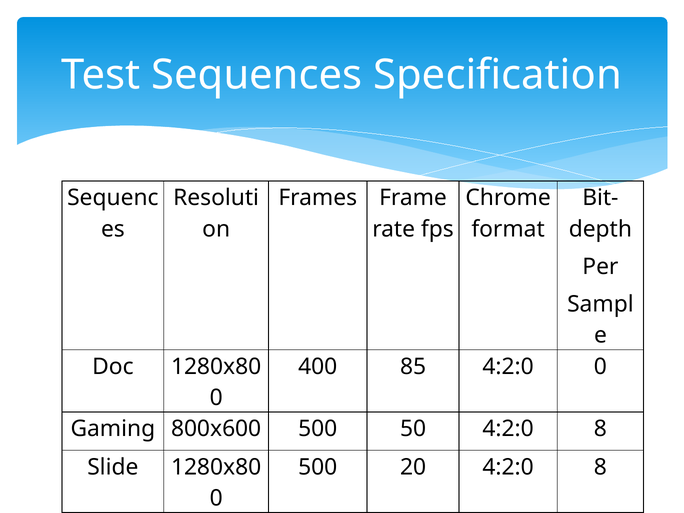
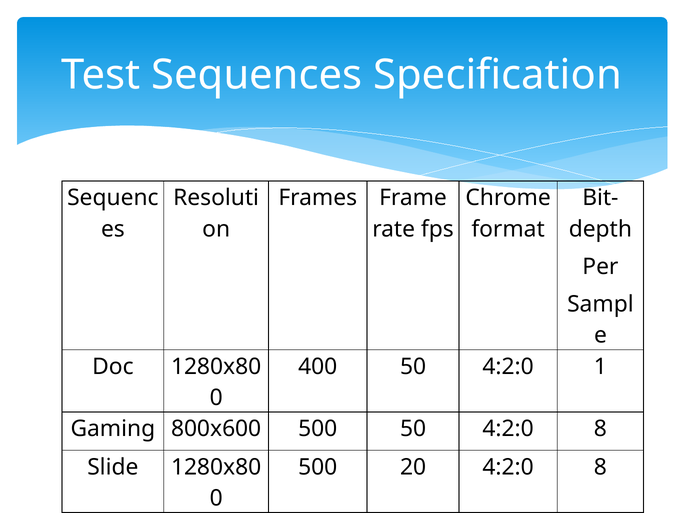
400 85: 85 -> 50
4:2:0 0: 0 -> 1
